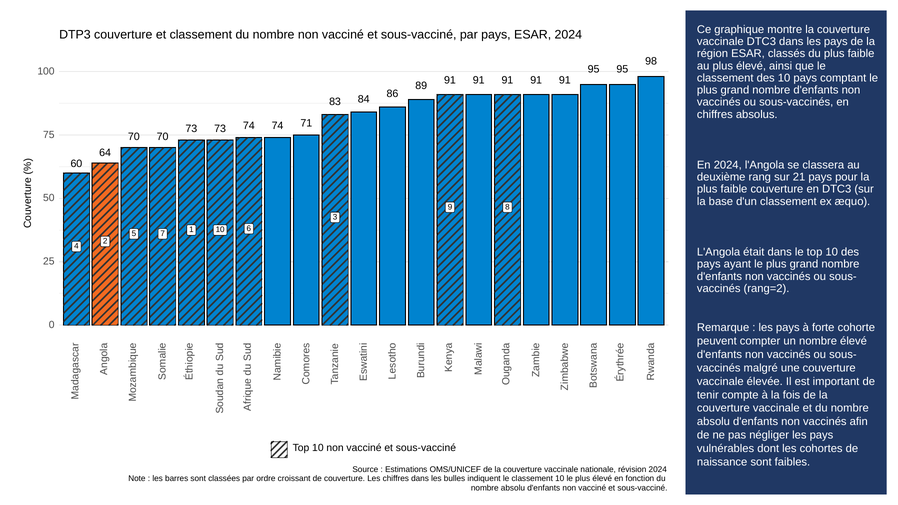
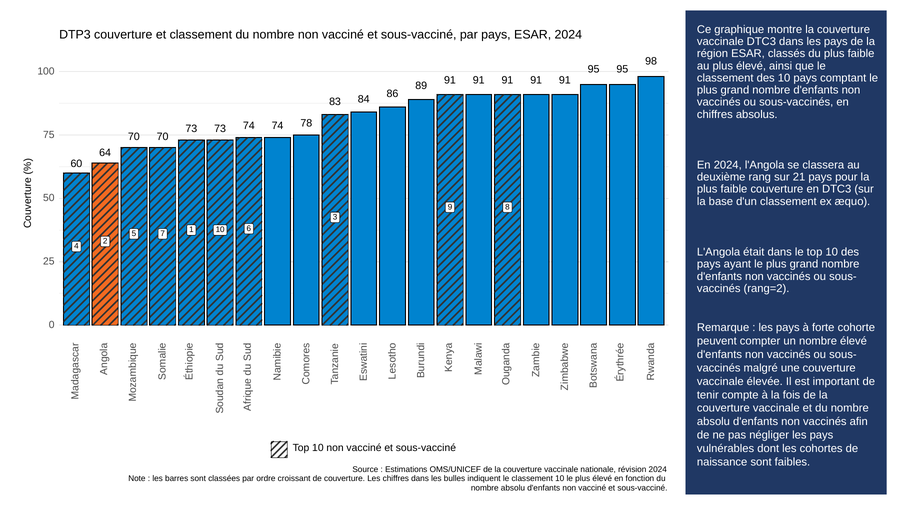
71: 71 -> 78
